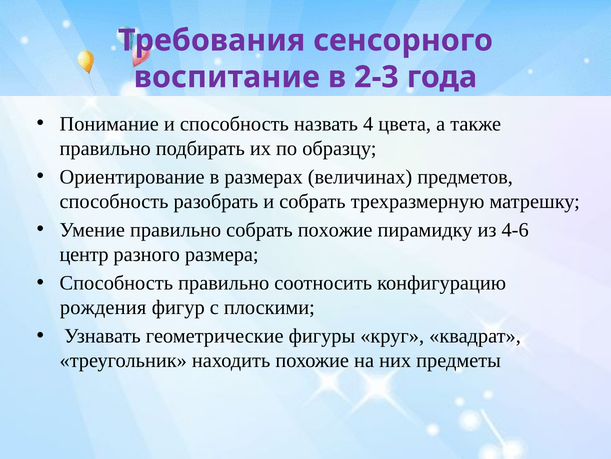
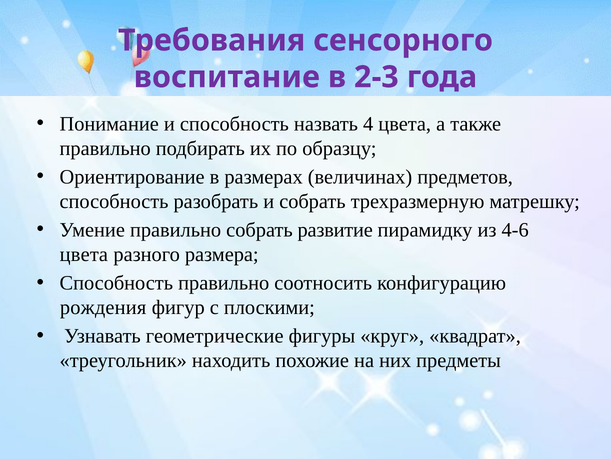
собрать похожие: похожие -> развитие
центр at (84, 254): центр -> цвета
